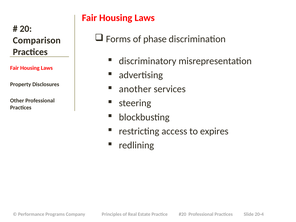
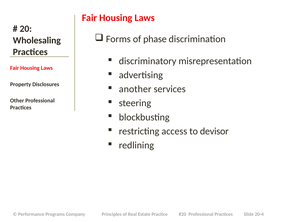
Comparison: Comparison -> Wholesaling
expires: expires -> devisor
